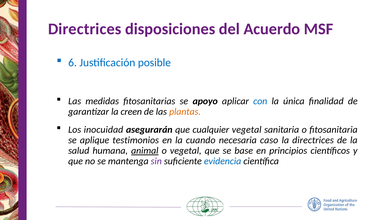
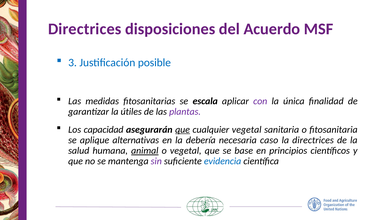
6: 6 -> 3
apoyo: apoyo -> escala
con colour: blue -> purple
creen: creen -> útiles
plantas colour: orange -> purple
inocuidad: inocuidad -> capacidad
que at (183, 129) underline: none -> present
testimonios: testimonios -> alternativas
cuando: cuando -> debería
